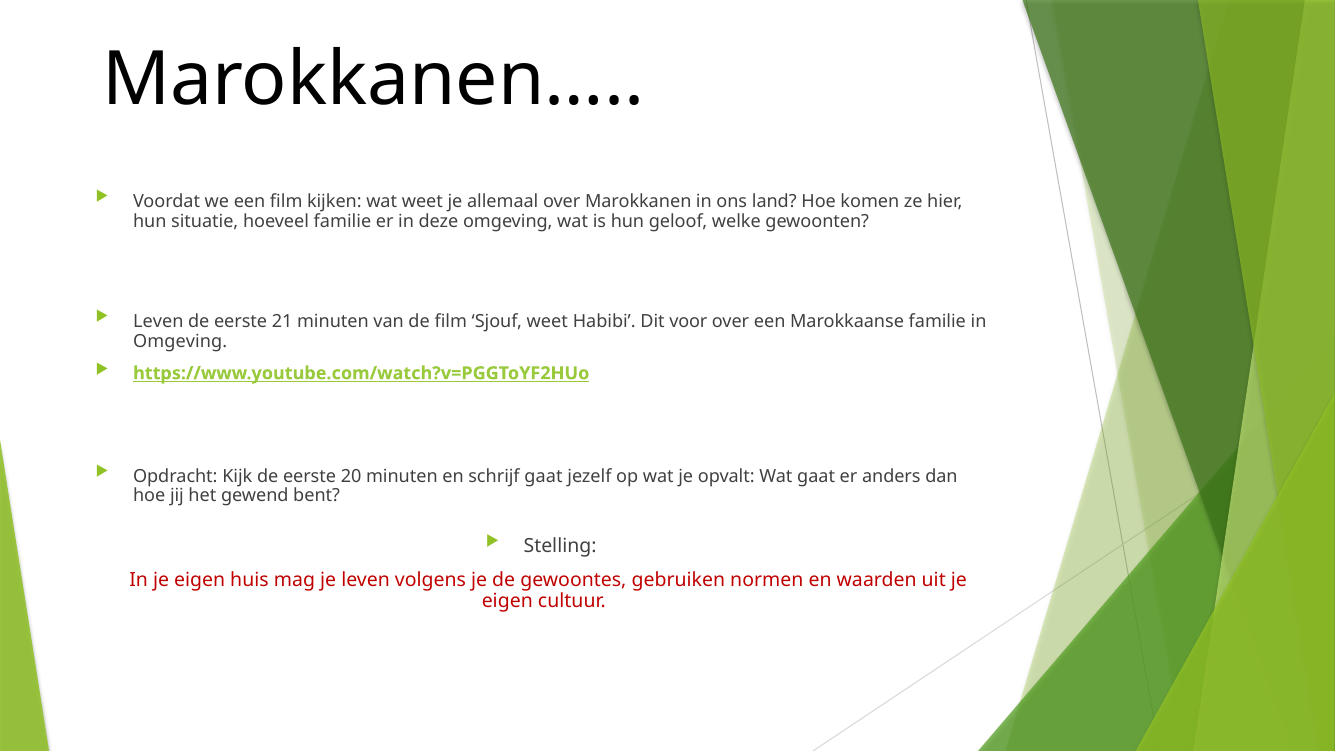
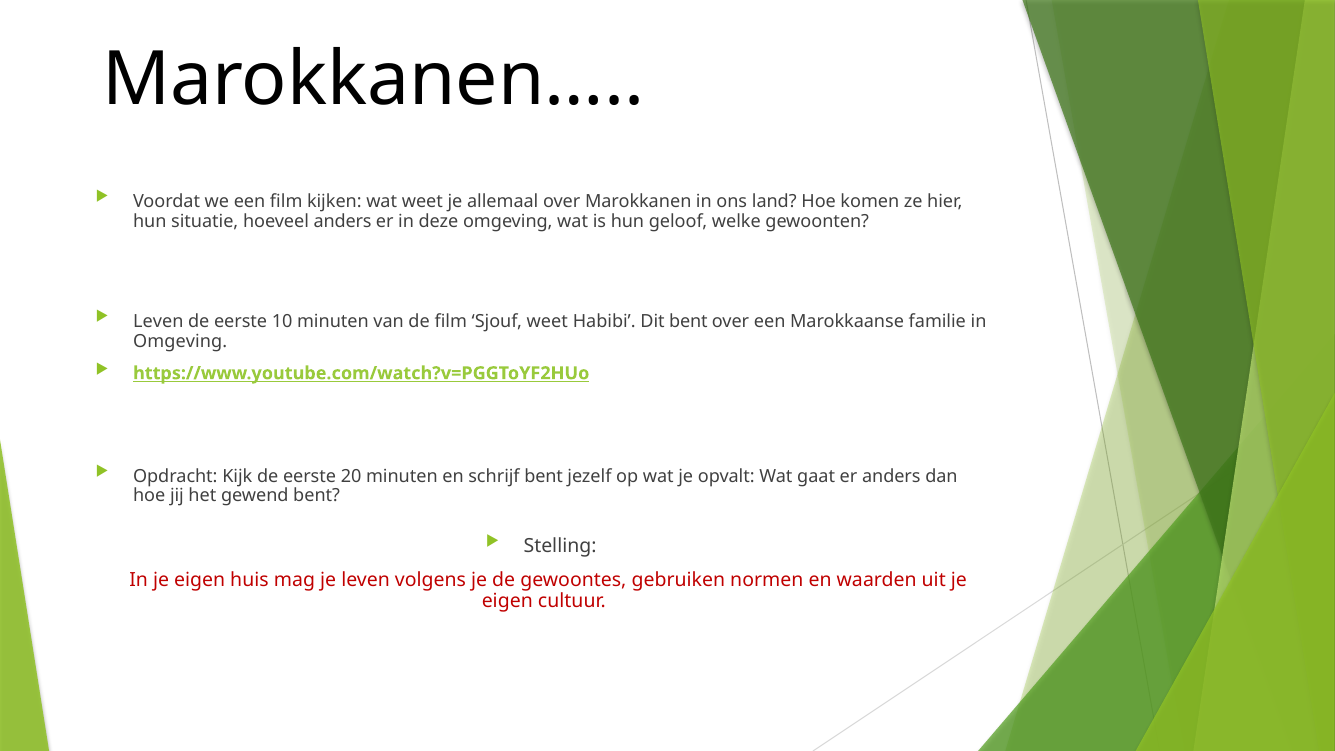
hoeveel familie: familie -> anders
21: 21 -> 10
Dit voor: voor -> bent
schrijf gaat: gaat -> bent
